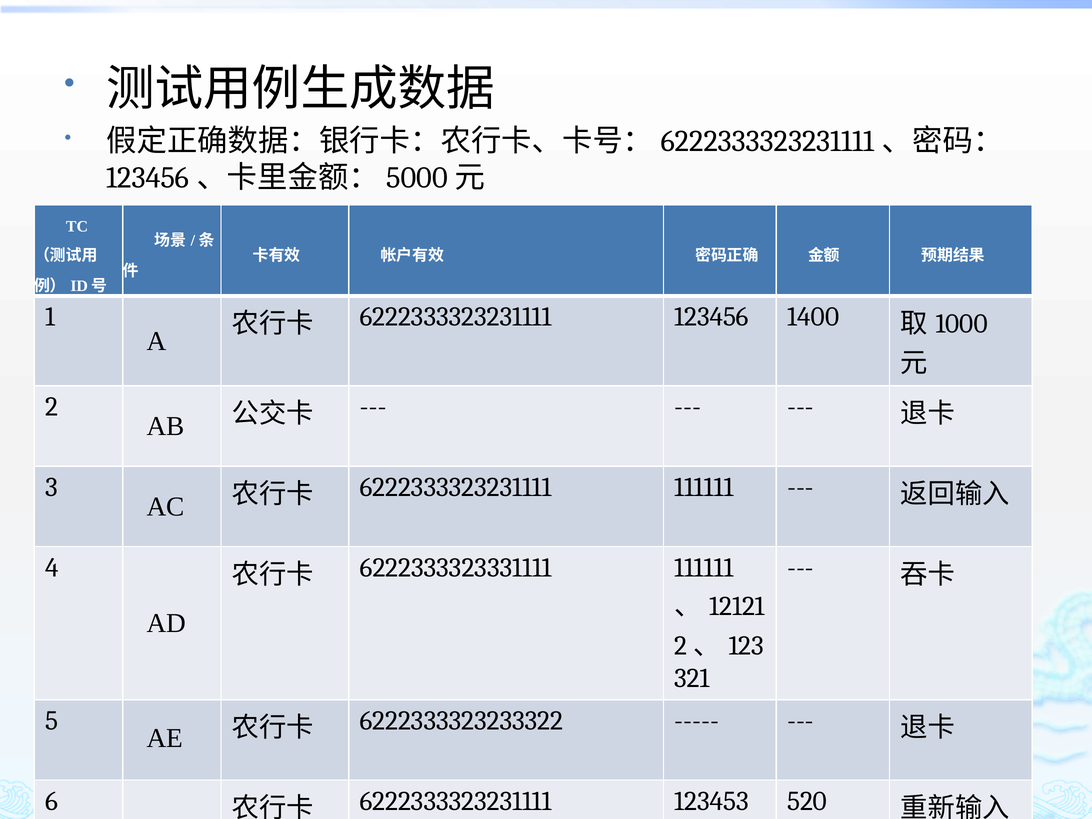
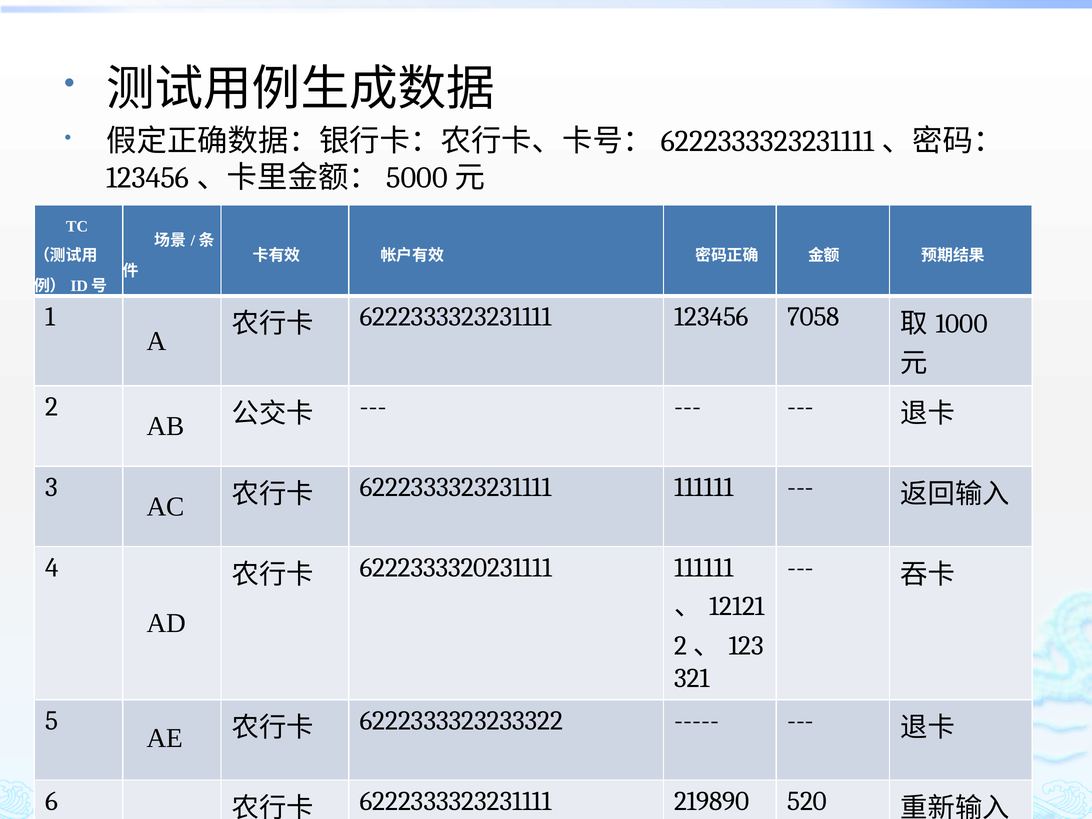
1400: 1400 -> 7058
6222333323331111: 6222333323331111 -> 6222333320231111
123453: 123453 -> 219890
